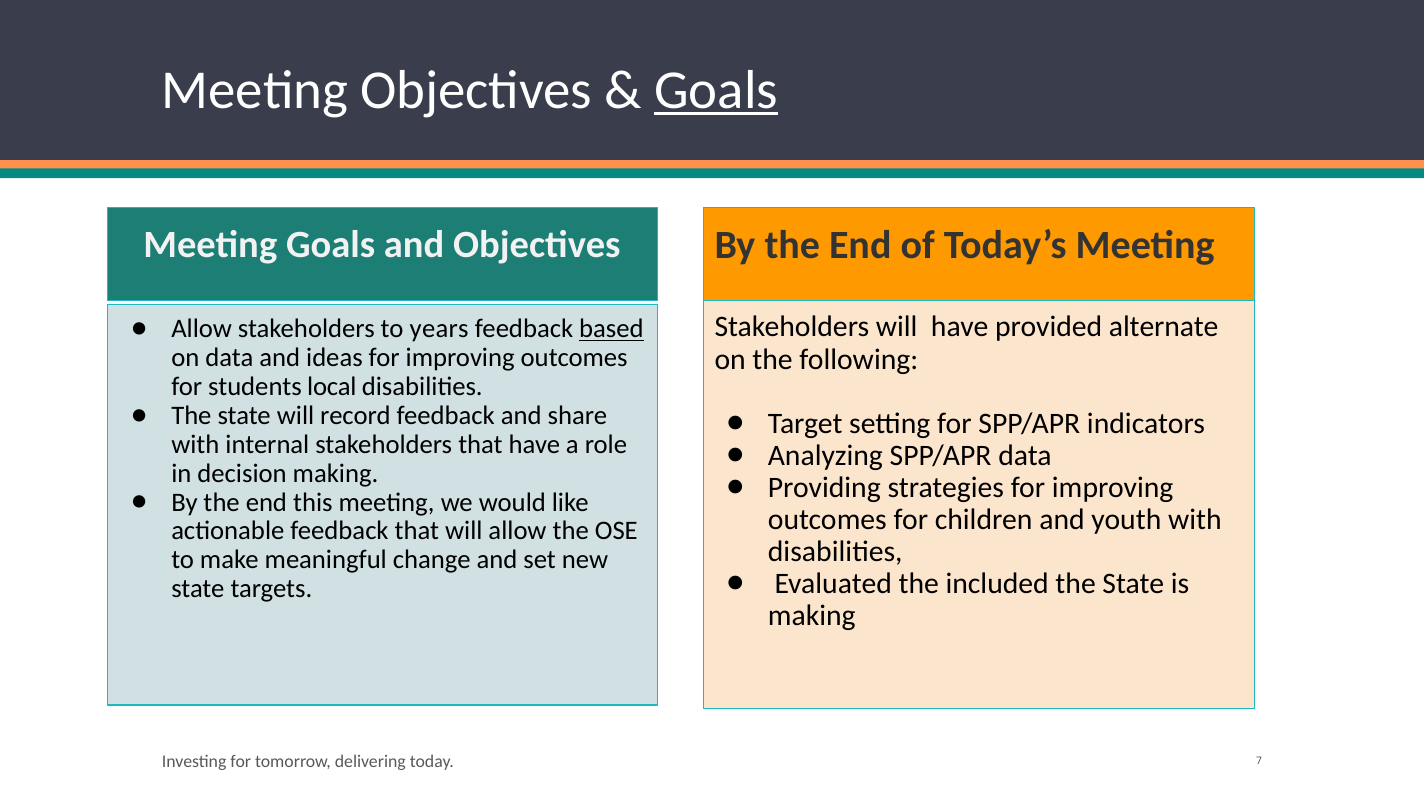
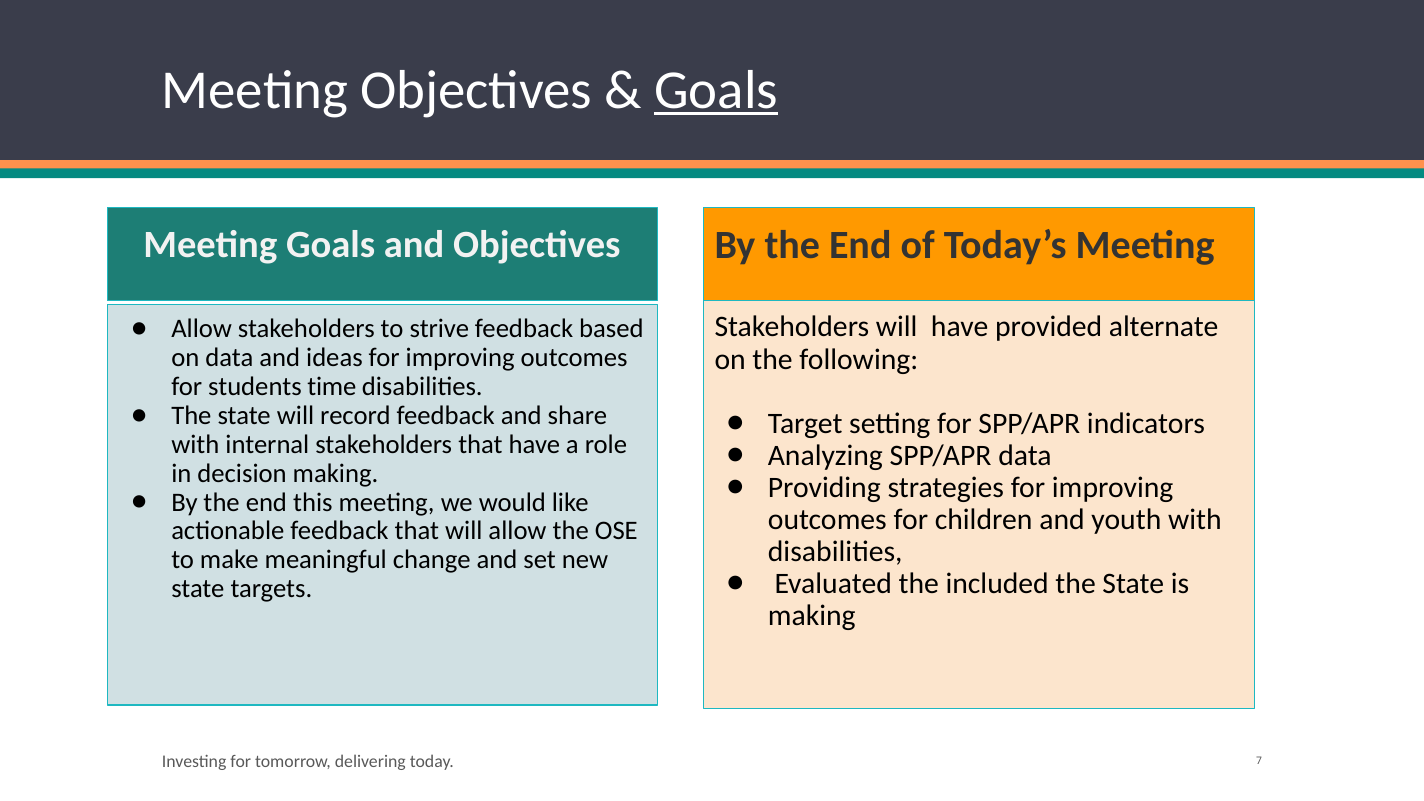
years: years -> strive
based underline: present -> none
local: local -> time
